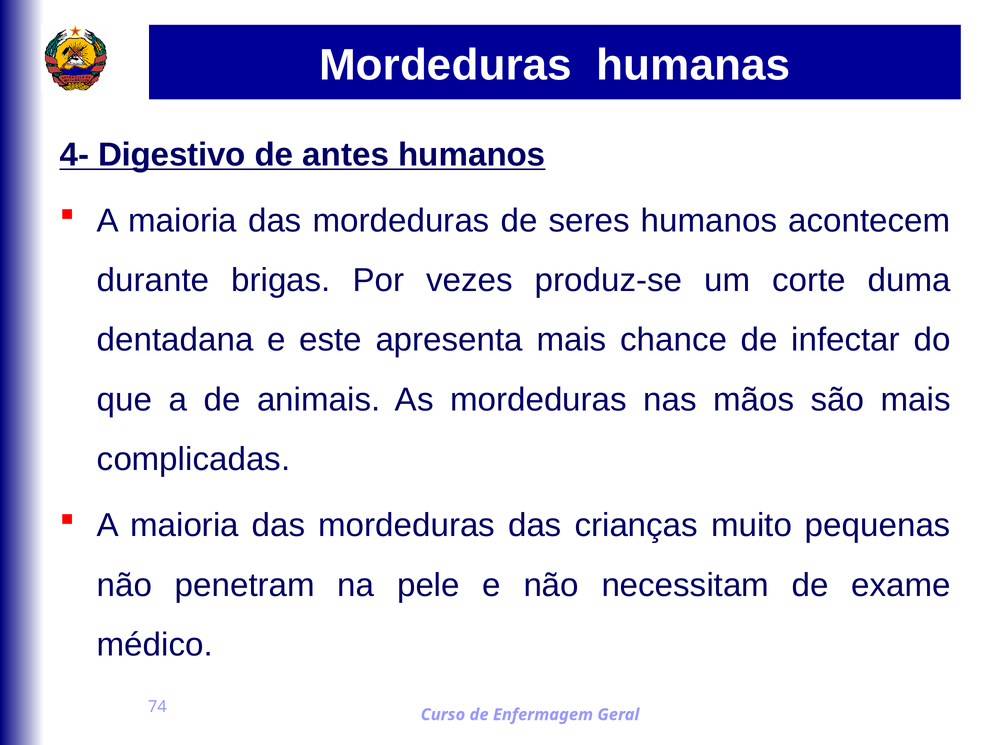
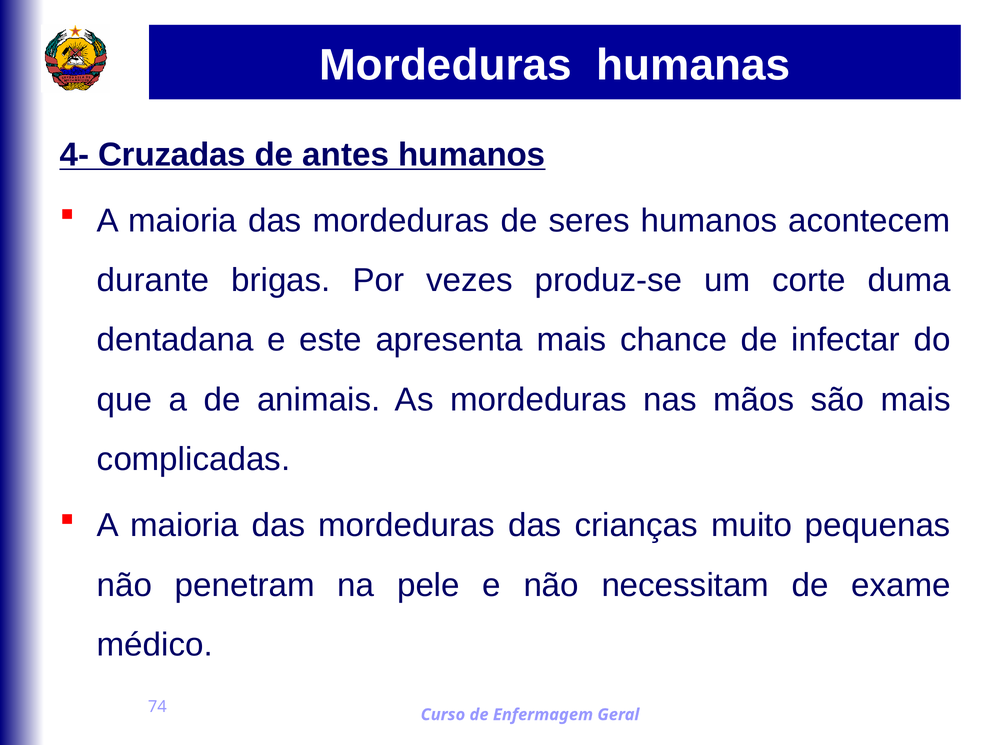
Digestivo: Digestivo -> Cruzadas
